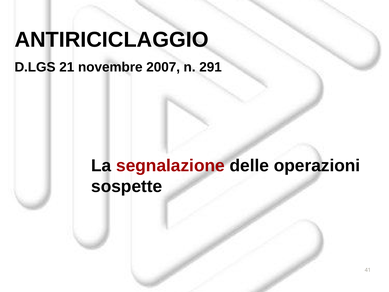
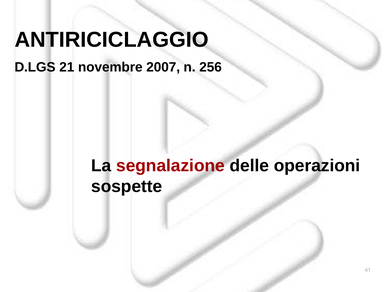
291: 291 -> 256
